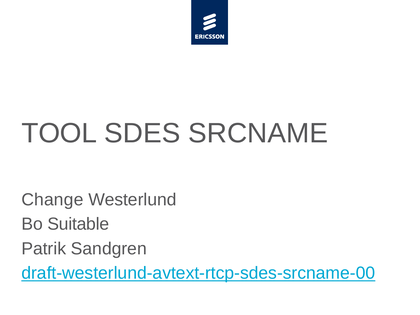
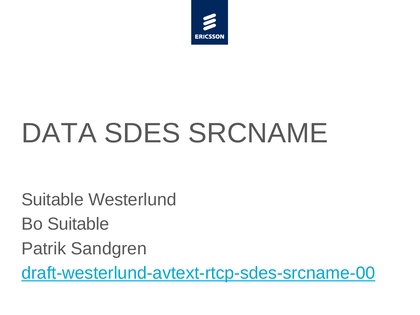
TOOL: TOOL -> DATA
Change at (52, 200): Change -> Suitable
